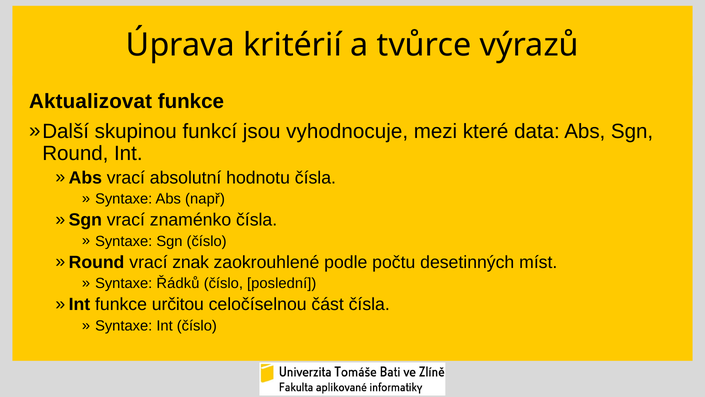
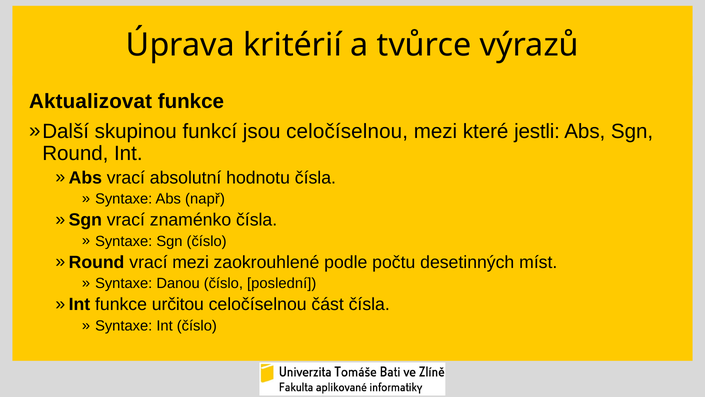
jsou vyhodnocuje: vyhodnocuje -> celočíselnou
data: data -> jestli
vrací znak: znak -> mezi
Řádků: Řádků -> Danou
